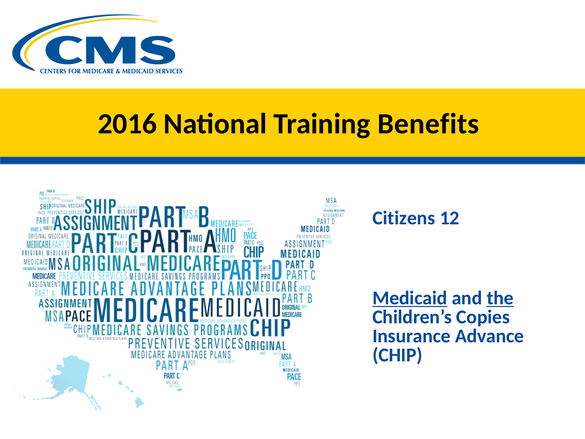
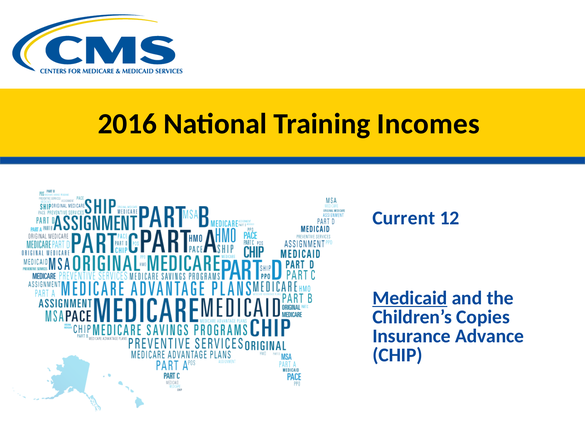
Benefits: Benefits -> Incomes
Citizens: Citizens -> Current
the underline: present -> none
